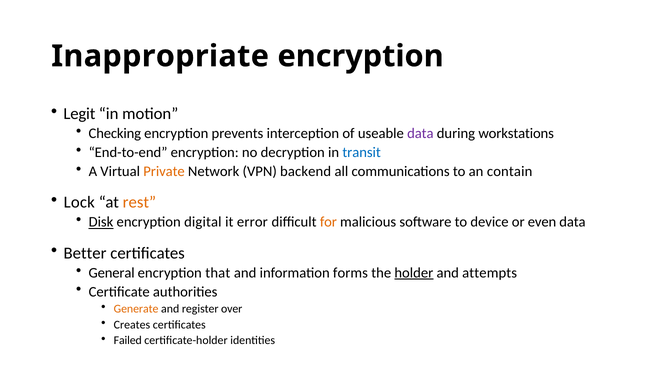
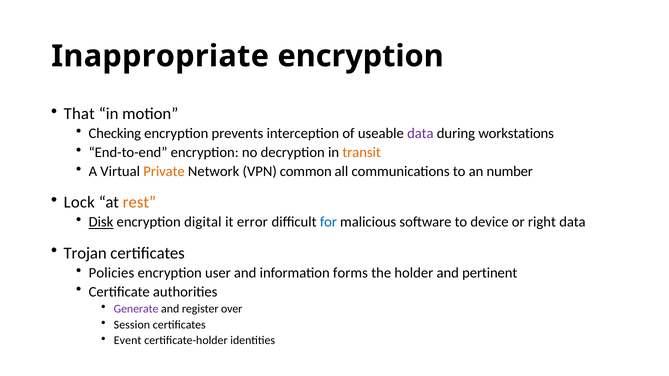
Legit: Legit -> That
transit colour: blue -> orange
backend: backend -> common
contain: contain -> number
for colour: orange -> blue
even: even -> right
Better: Better -> Trojan
General: General -> Policies
that: that -> user
holder underline: present -> none
attempts: attempts -> pertinent
Generate colour: orange -> purple
Creates: Creates -> Session
Failed: Failed -> Event
